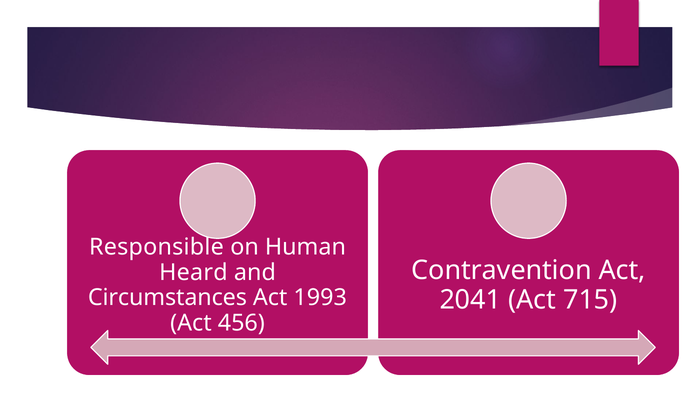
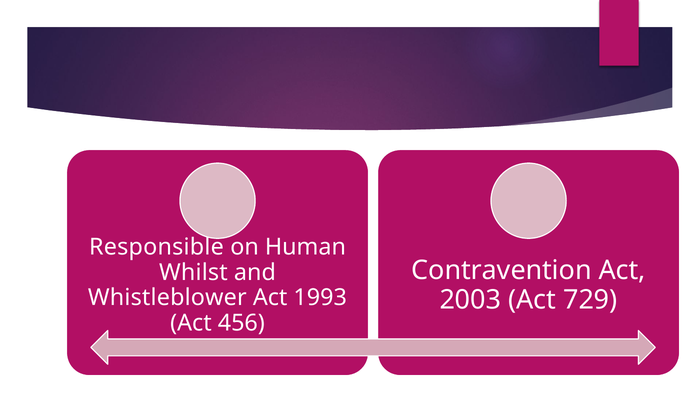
Heard: Heard -> Whilst
Circumstances: Circumstances -> Whistleblower
2041: 2041 -> 2003
715: 715 -> 729
